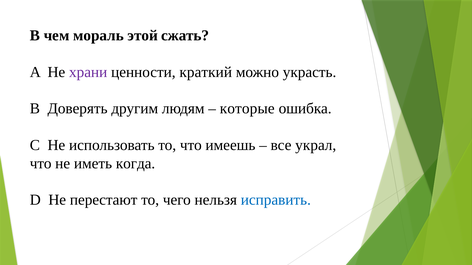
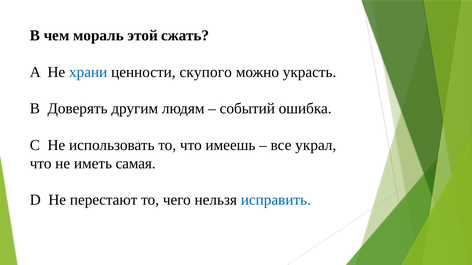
храни colour: purple -> blue
краткий: краткий -> скупого
которые: которые -> событий
когда: когда -> самая
